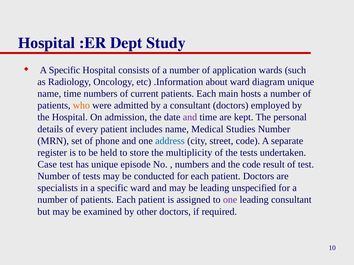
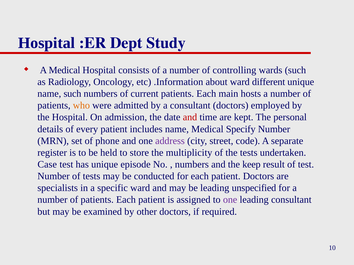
Specific at (65, 70): Specific -> Medical
application: application -> controlling
diagram: diagram -> different
name time: time -> such
and at (190, 117) colour: purple -> red
Studies: Studies -> Specify
address colour: blue -> purple
the code: code -> keep
